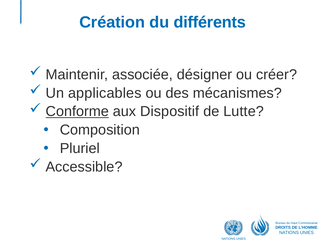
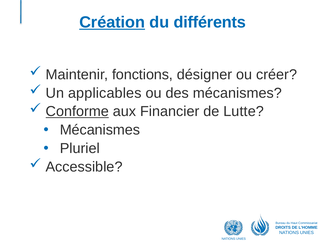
Création underline: none -> present
associée: associée -> fonctions
Dispositif: Dispositif -> Financier
Composition at (100, 130): Composition -> Mécanismes
